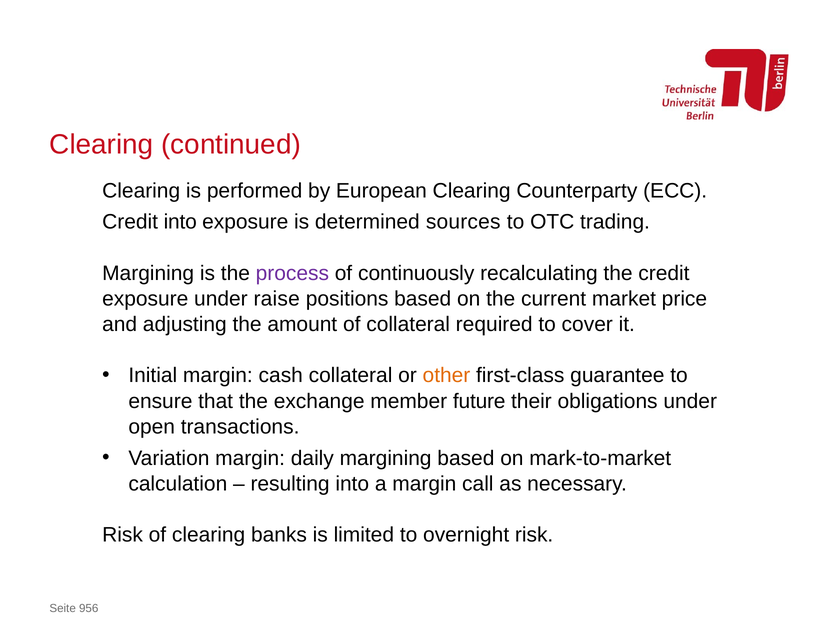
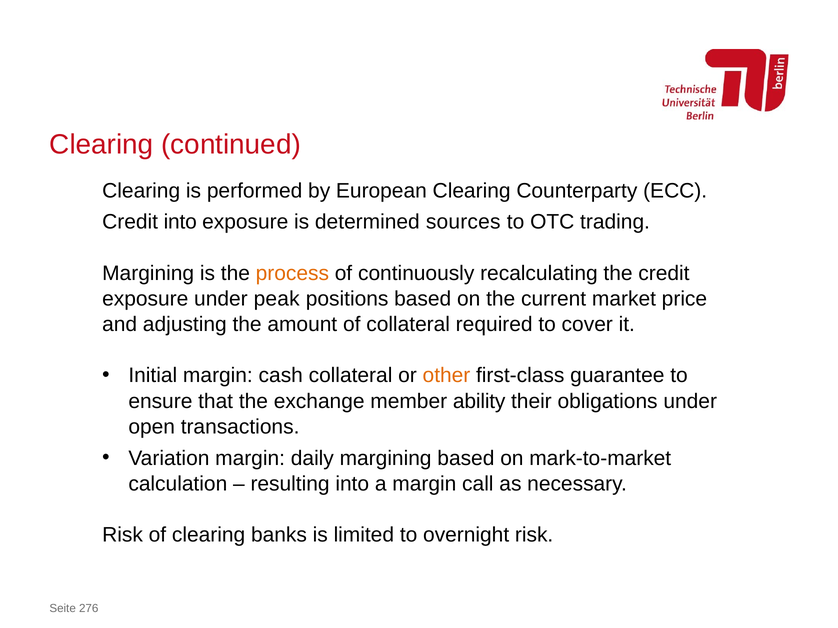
process colour: purple -> orange
raise: raise -> peak
future: future -> ability
956: 956 -> 276
